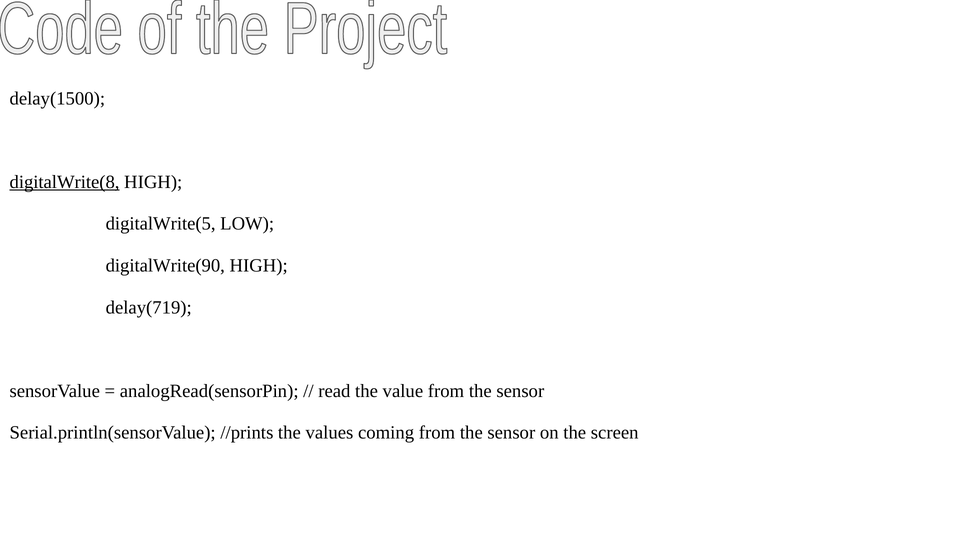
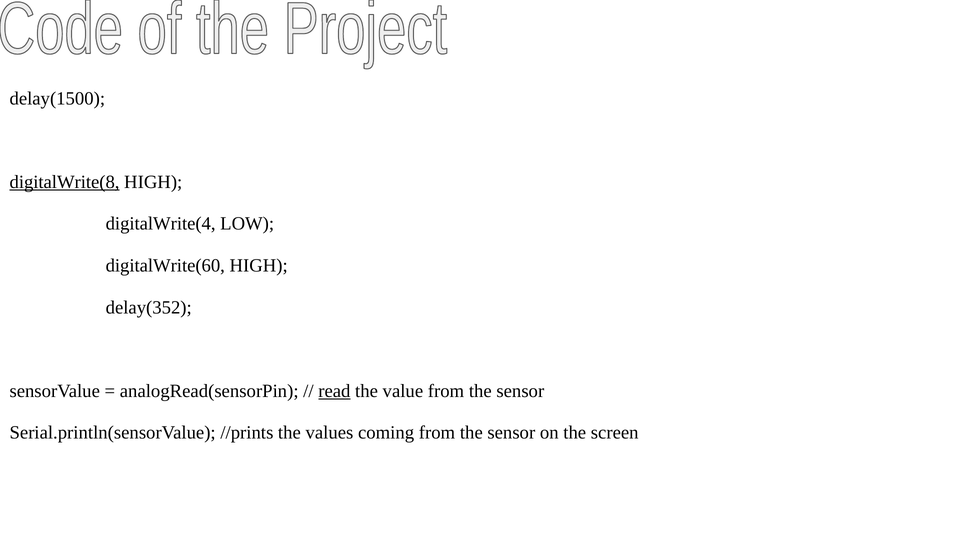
digitalWrite(5: digitalWrite(5 -> digitalWrite(4
digitalWrite(90: digitalWrite(90 -> digitalWrite(60
delay(719: delay(719 -> delay(352
read underline: none -> present
